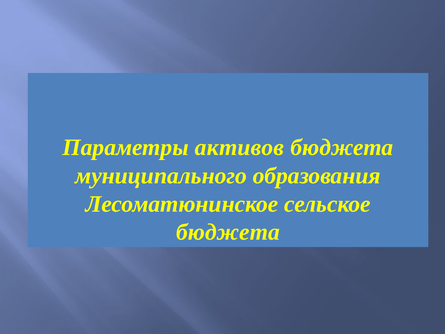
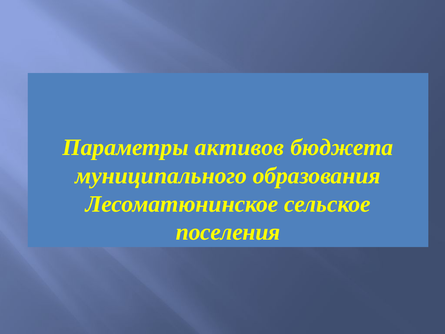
бюджета at (228, 232): бюджета -> поселения
